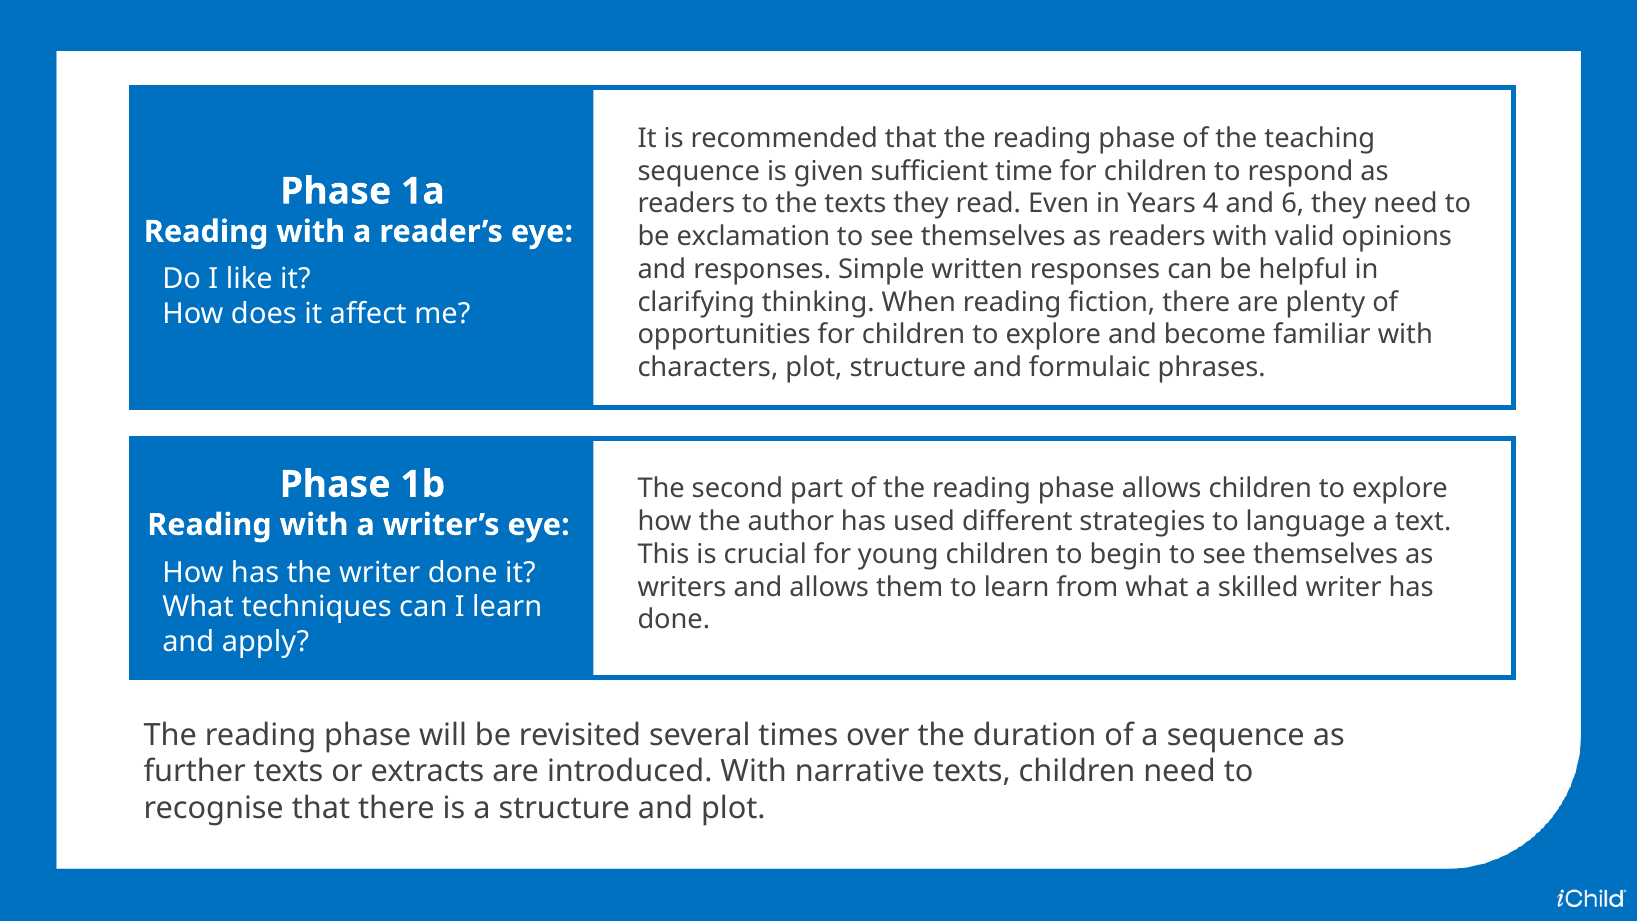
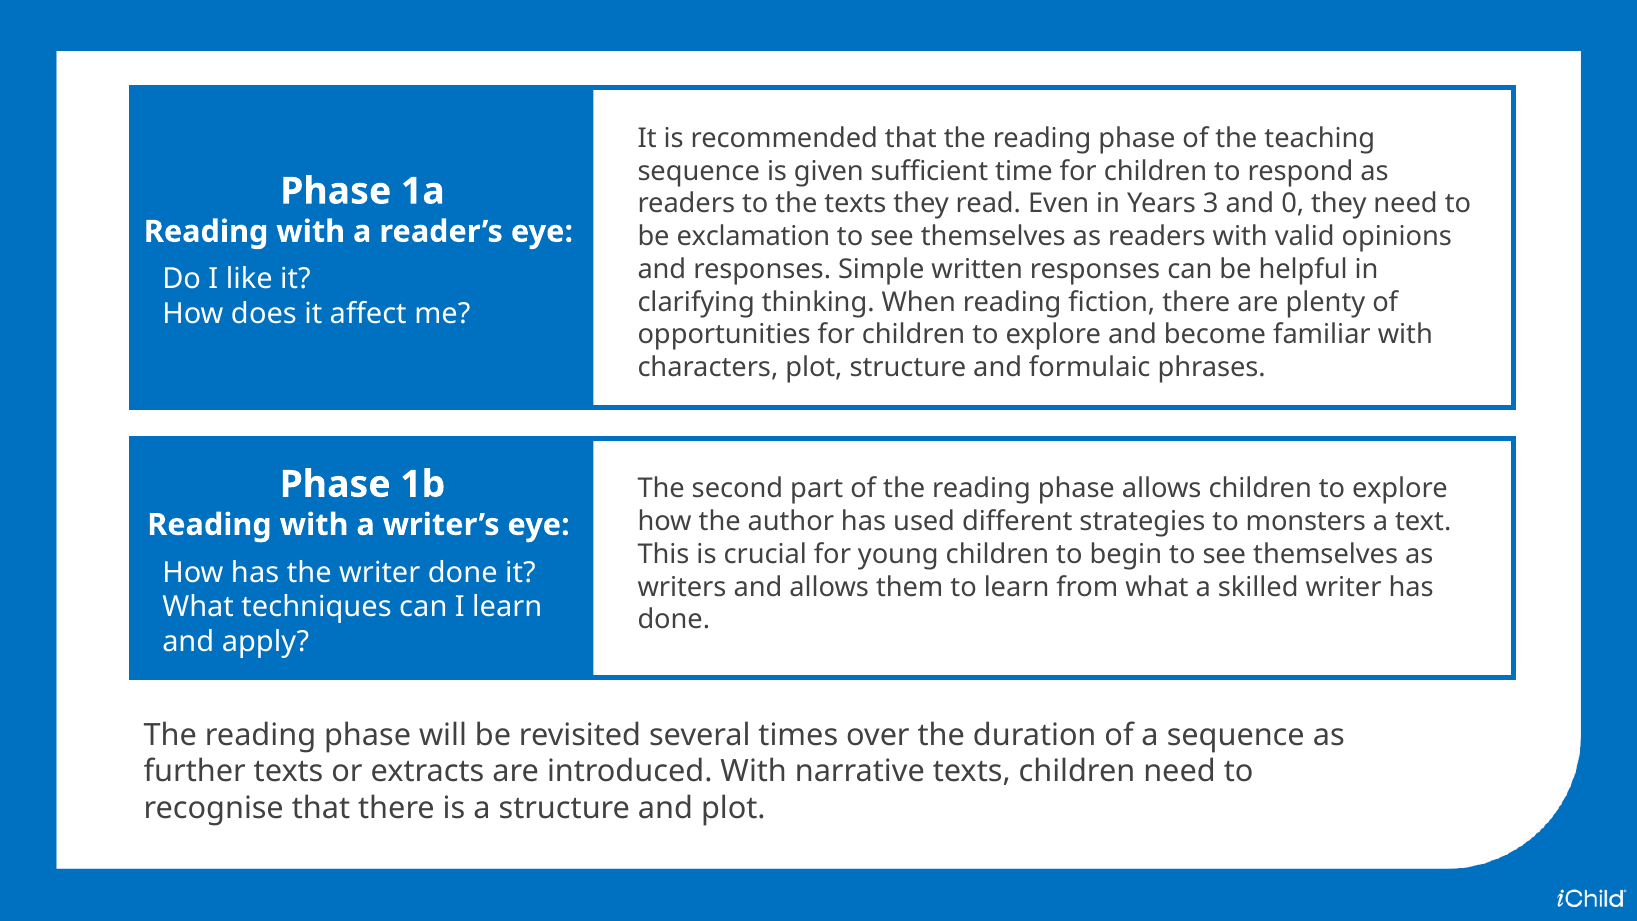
4: 4 -> 3
6: 6 -> 0
language: language -> monsters
